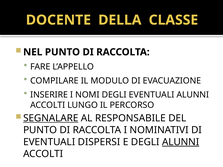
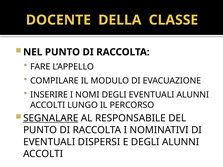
ALUNNI at (181, 142) underline: present -> none
